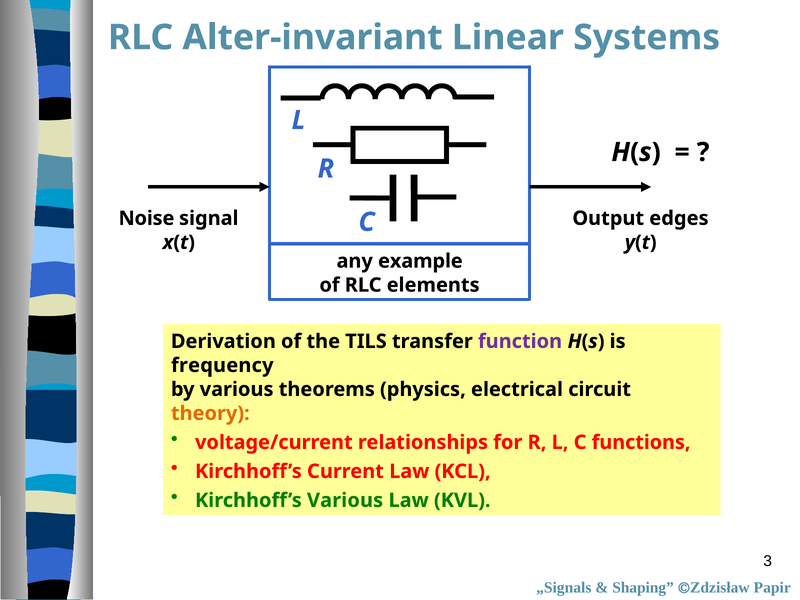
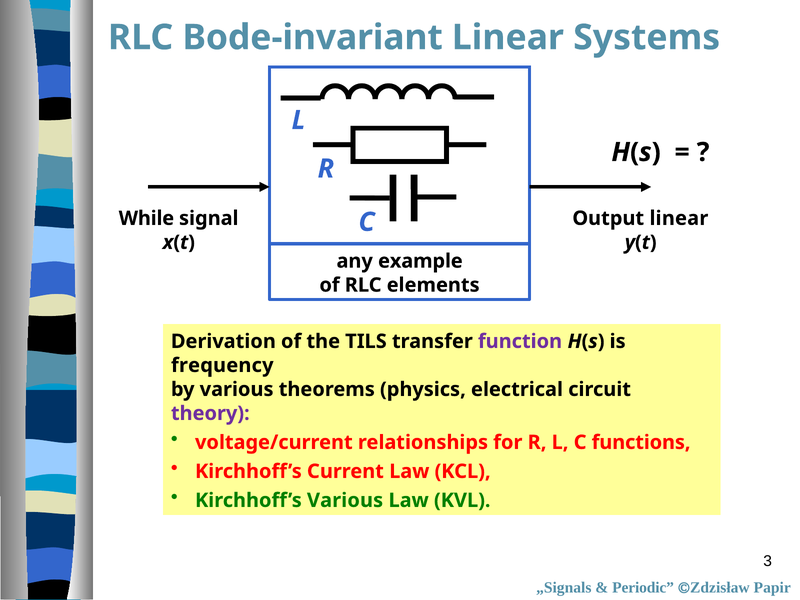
Alter-invariant: Alter-invariant -> Bode-invariant
Noise: Noise -> While
Output edges: edges -> linear
theory colour: orange -> purple
Shaping: Shaping -> Periodic
